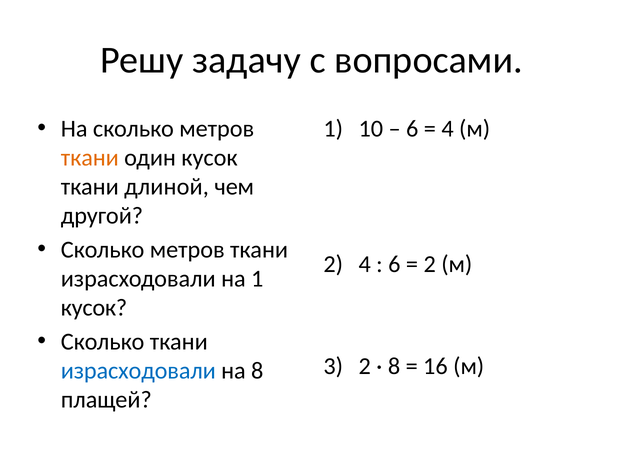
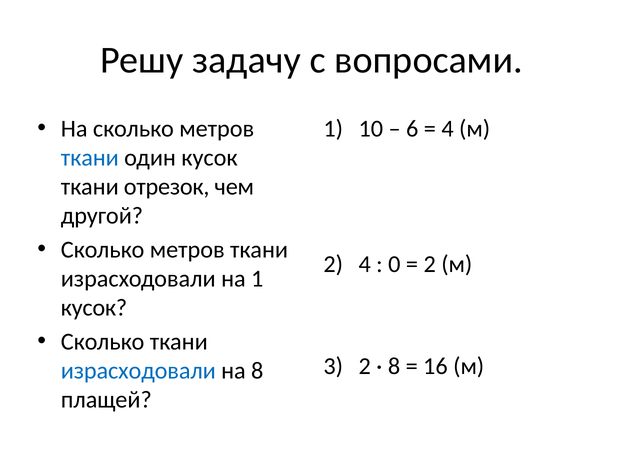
ткани at (90, 158) colour: orange -> blue
длиной: длиной -> отрезок
6 at (394, 264): 6 -> 0
